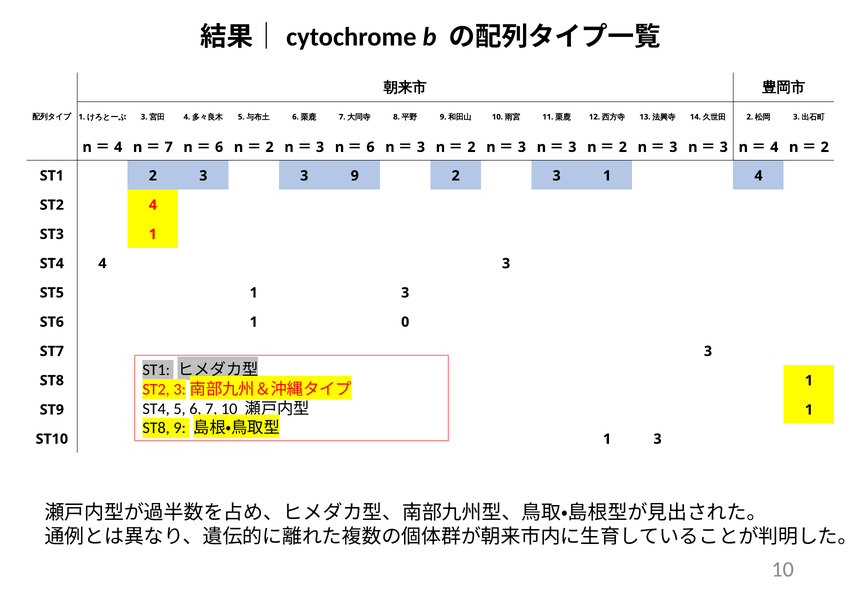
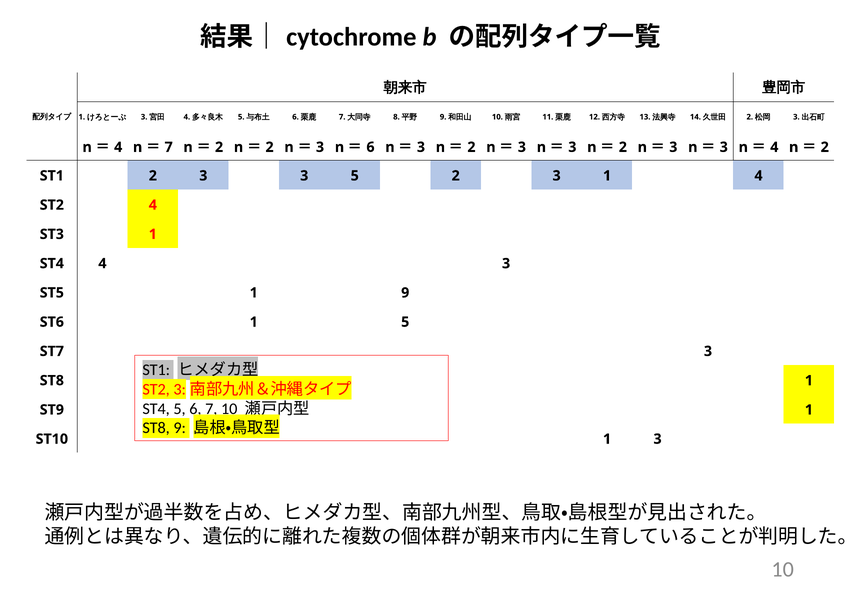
6 at (219, 147): 6 -> 2
3 9: 9 -> 5
ST5 1 3: 3 -> 9
1 0: 0 -> 5
